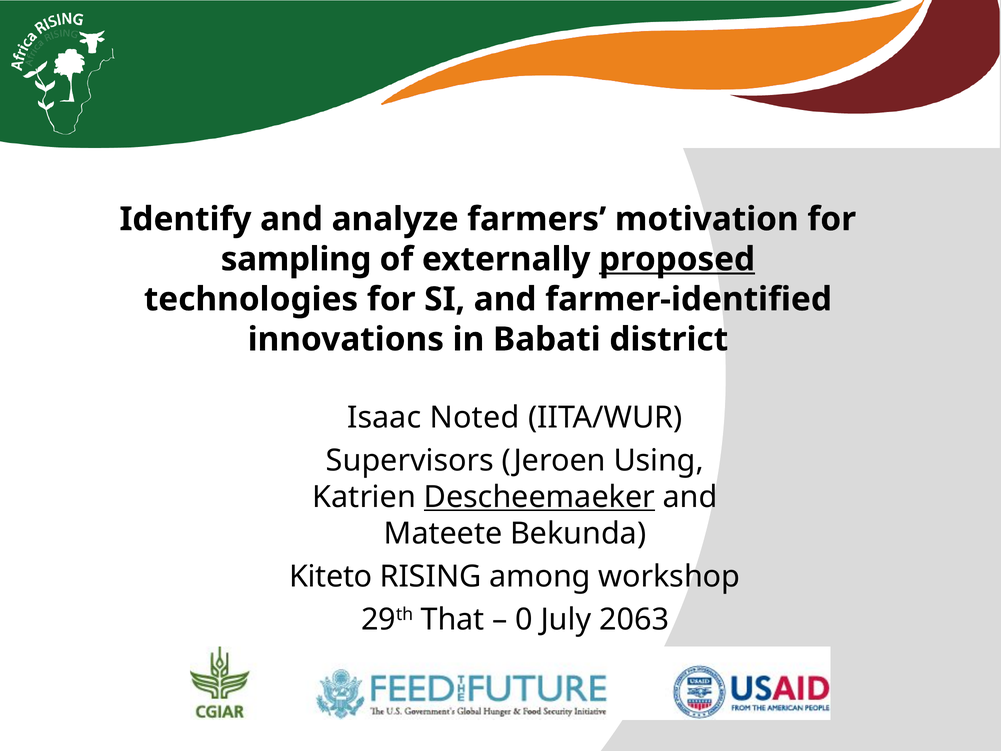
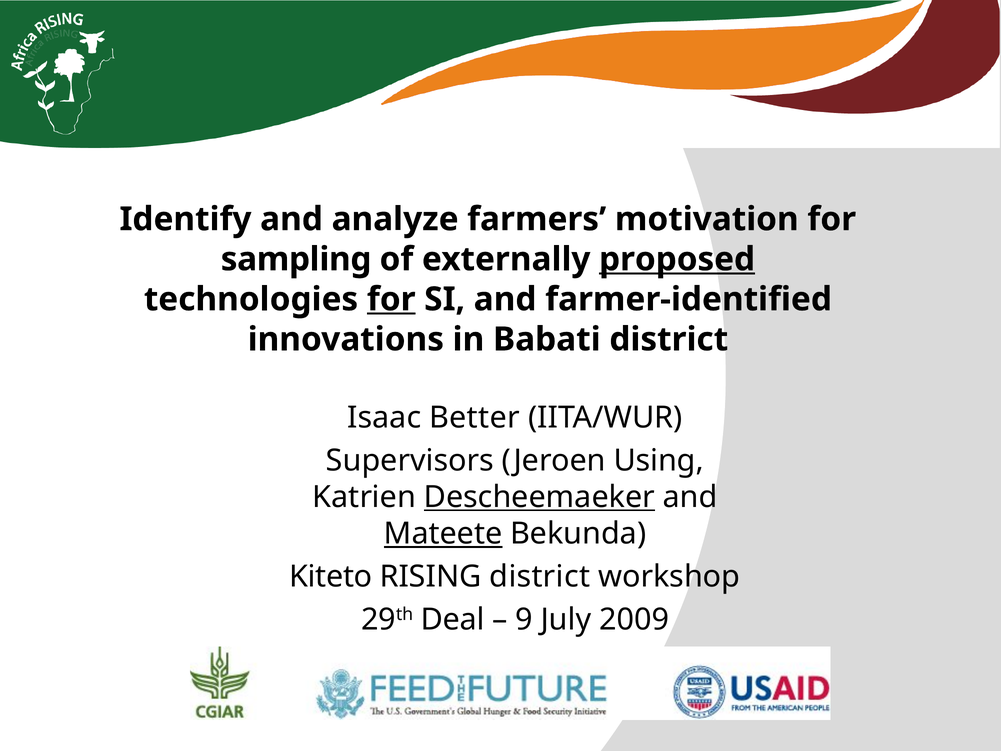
for at (391, 299) underline: none -> present
Noted: Noted -> Better
Mateete underline: none -> present
RISING among: among -> district
That: That -> Deal
0: 0 -> 9
2063: 2063 -> 2009
